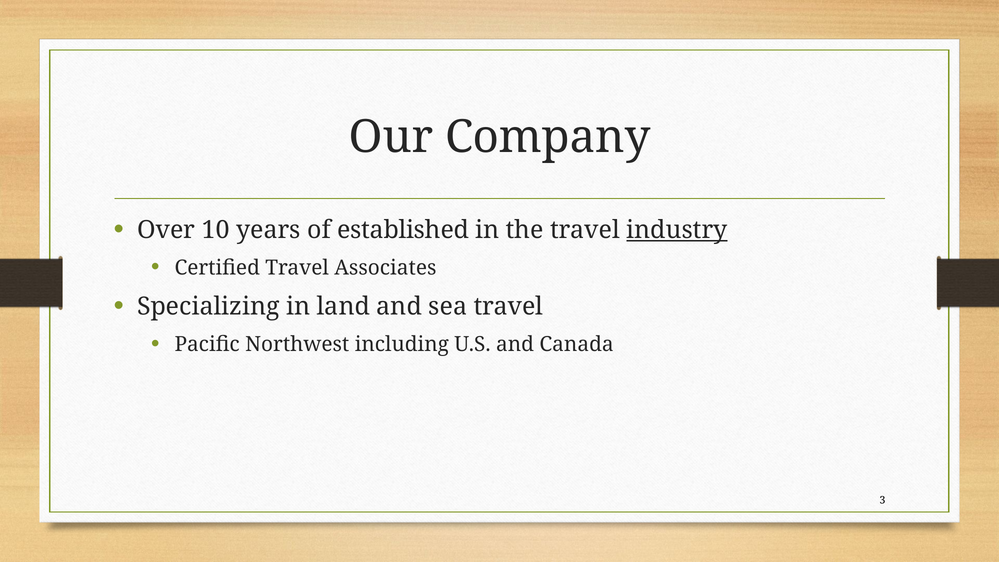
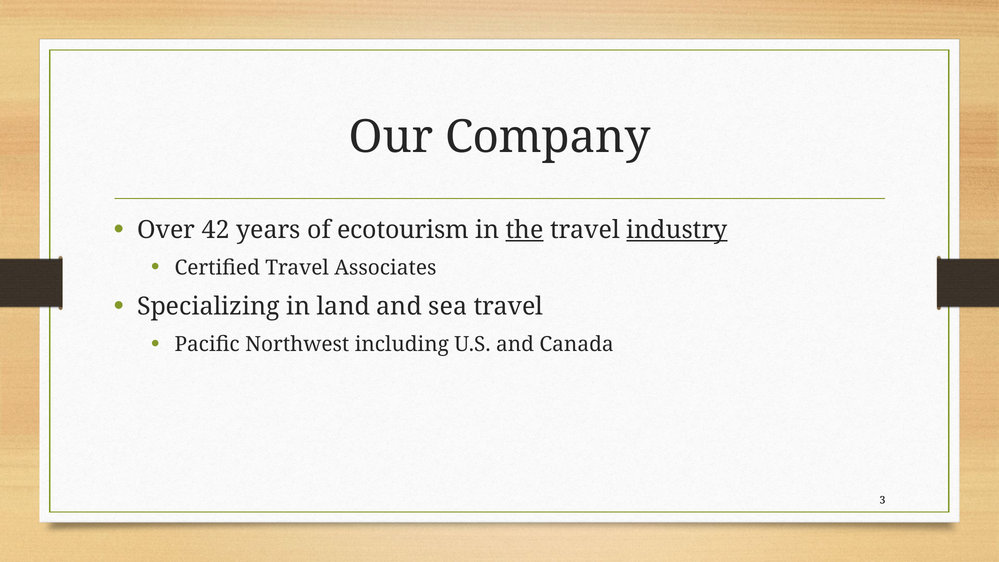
10: 10 -> 42
established: established -> ecotourism
the underline: none -> present
